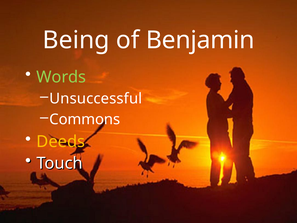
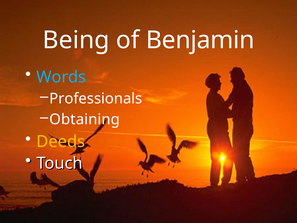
Words colour: light green -> light blue
Unsuccessful: Unsuccessful -> Professionals
Commons: Commons -> Obtaining
